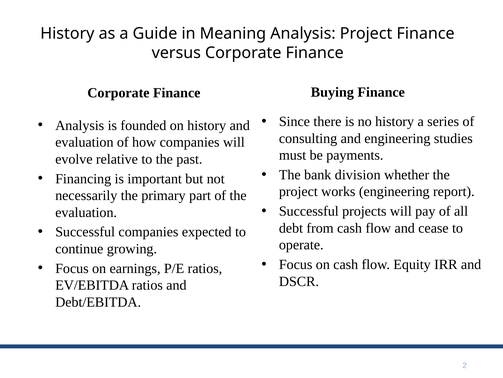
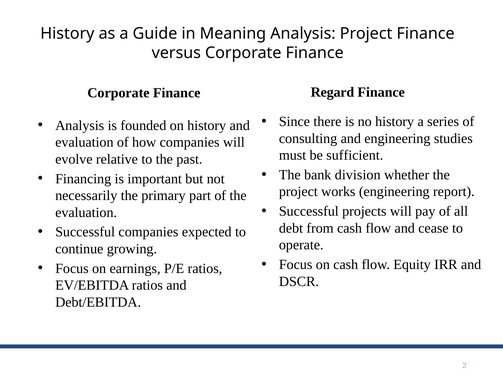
Buying: Buying -> Regard
payments: payments -> sufficient
